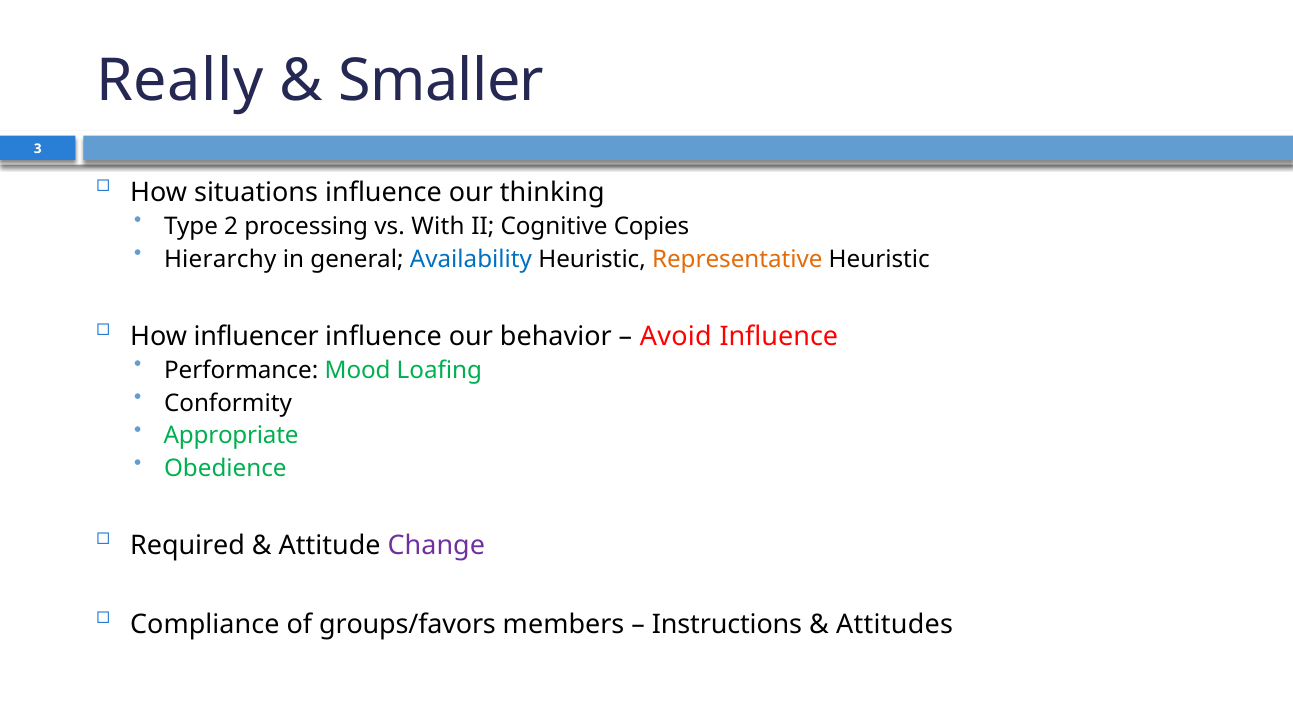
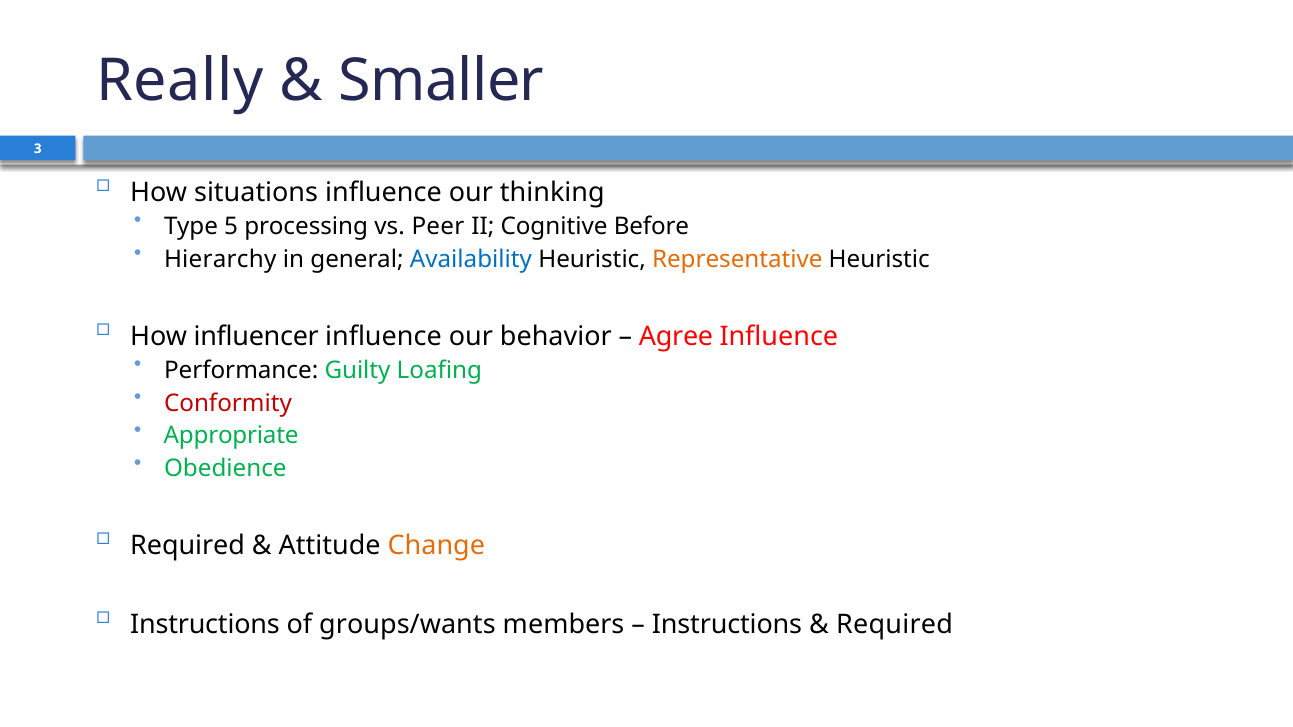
2: 2 -> 5
With: With -> Peer
Copies: Copies -> Before
Avoid: Avoid -> Agree
Mood: Mood -> Guilty
Conformity colour: black -> red
Change colour: purple -> orange
Compliance at (205, 625): Compliance -> Instructions
groups/favors: groups/favors -> groups/wants
Attitudes at (895, 625): Attitudes -> Required
